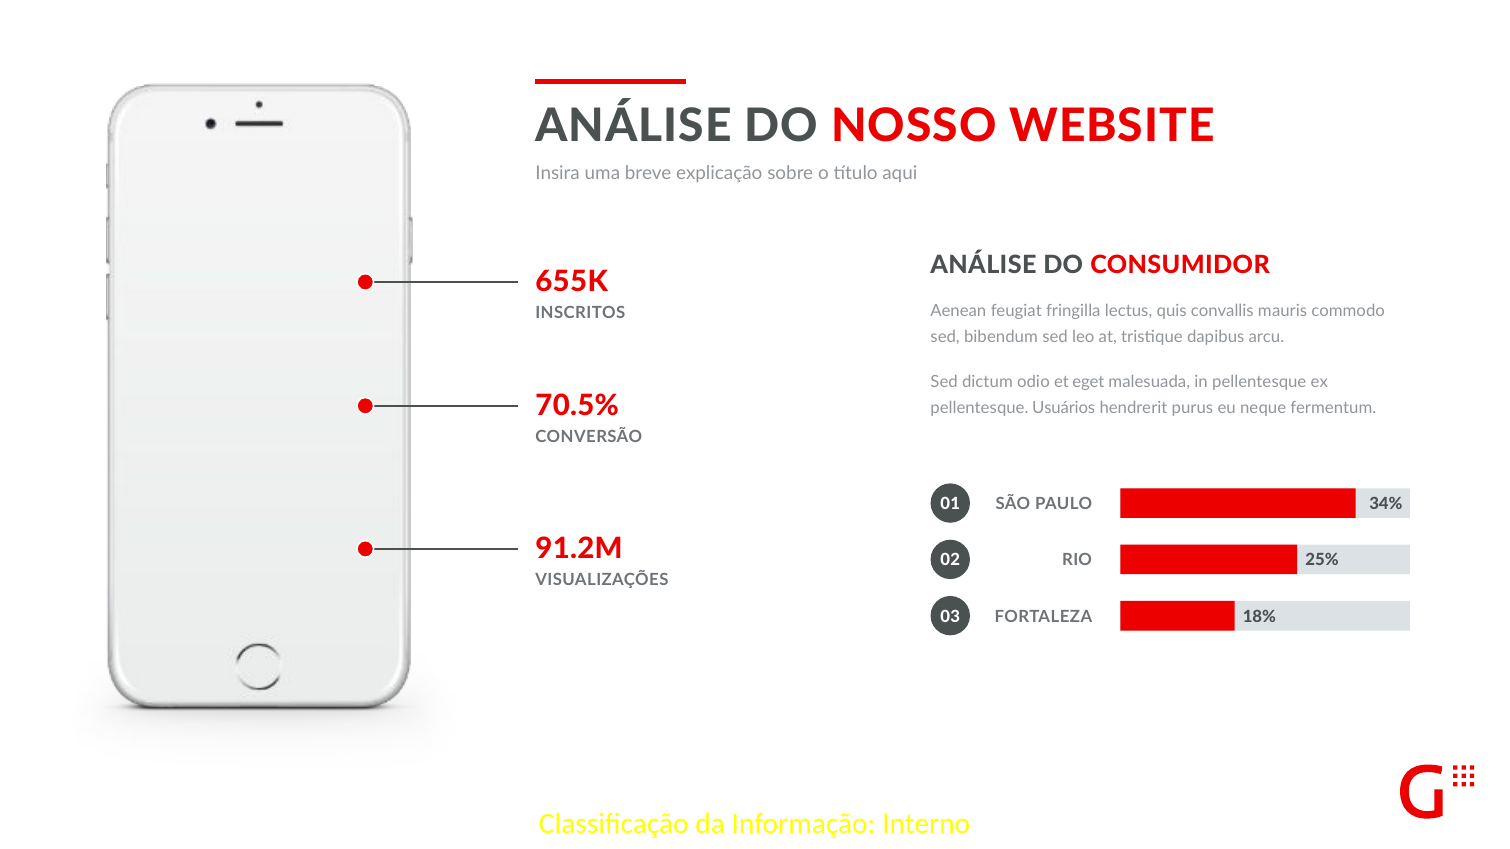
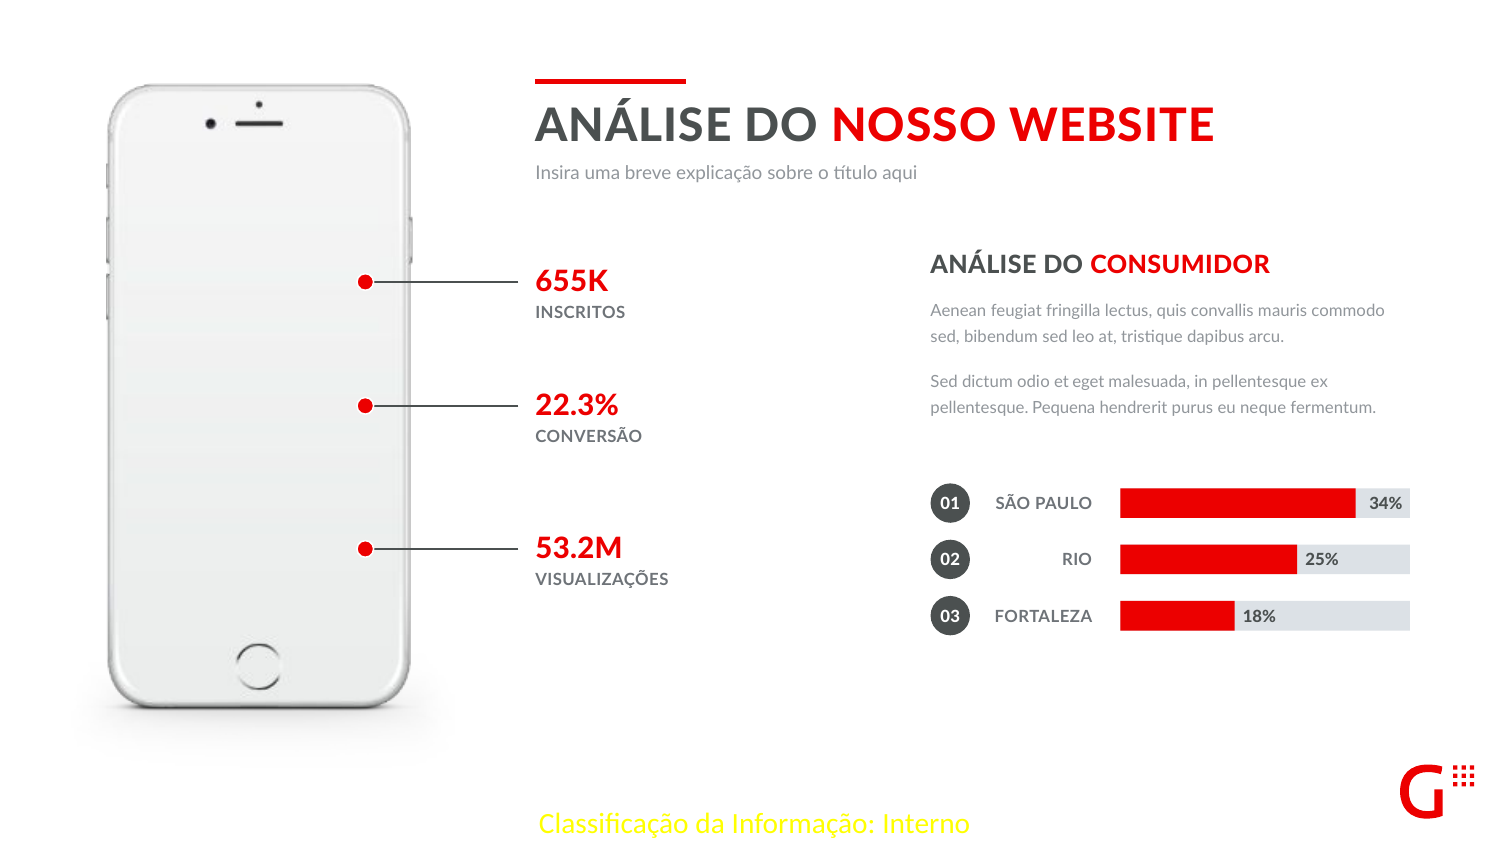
70.5%: 70.5% -> 22.3%
Usuários: Usuários -> Pequena
91.2M: 91.2M -> 53.2M
